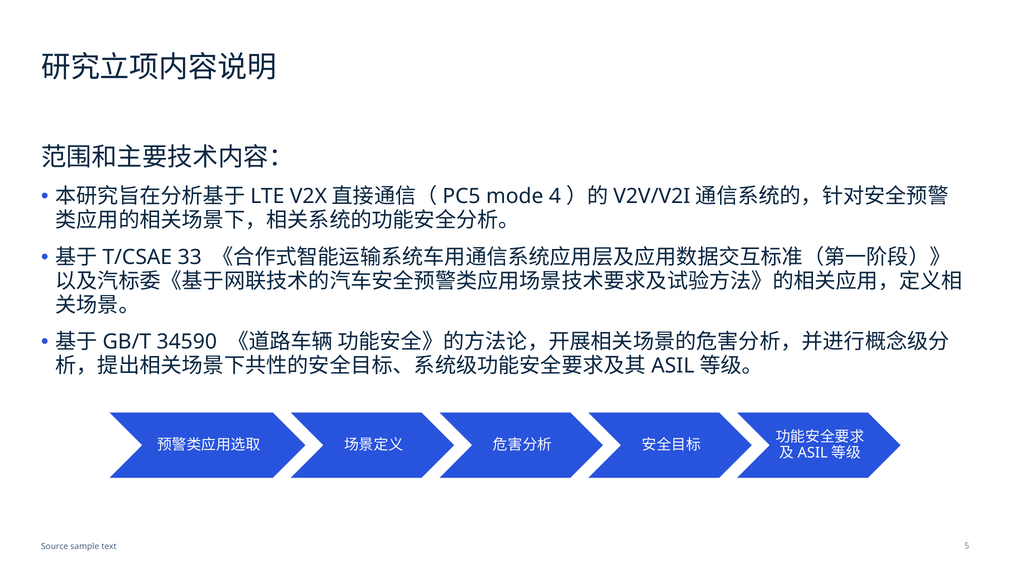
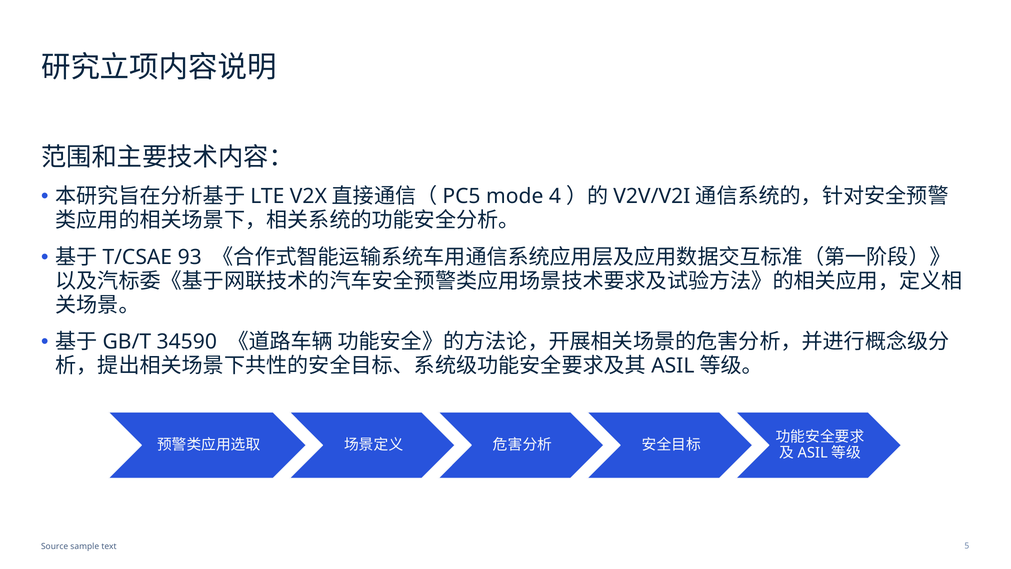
33: 33 -> 93
